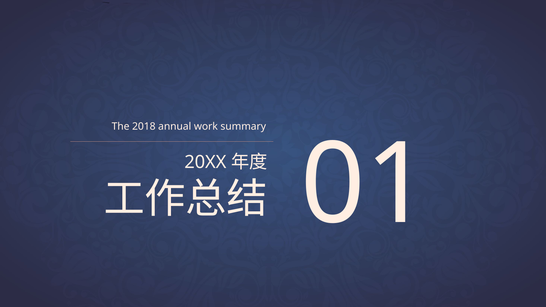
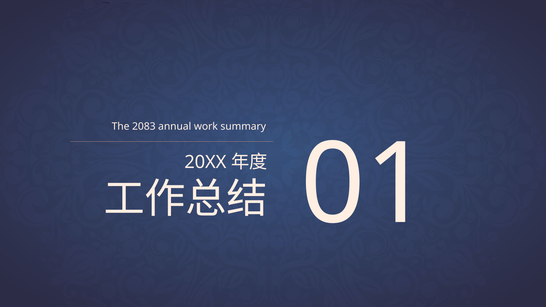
2018: 2018 -> 2083
